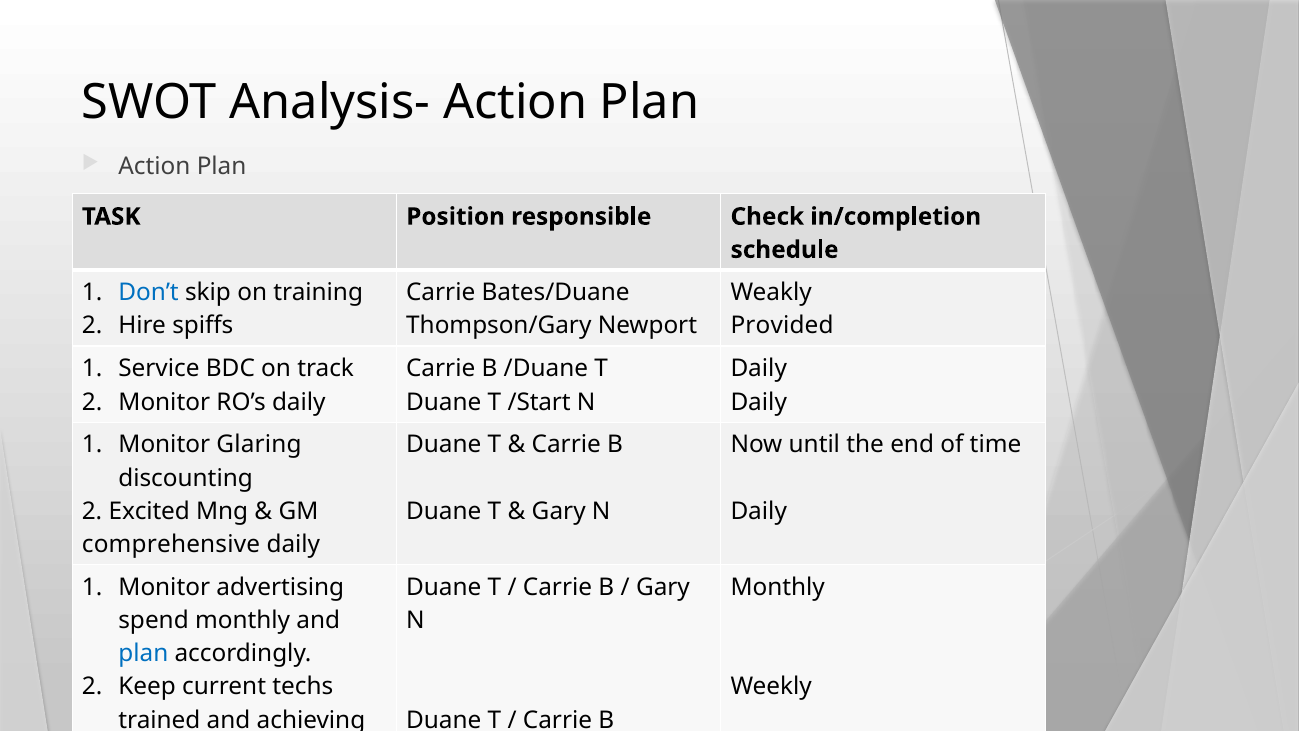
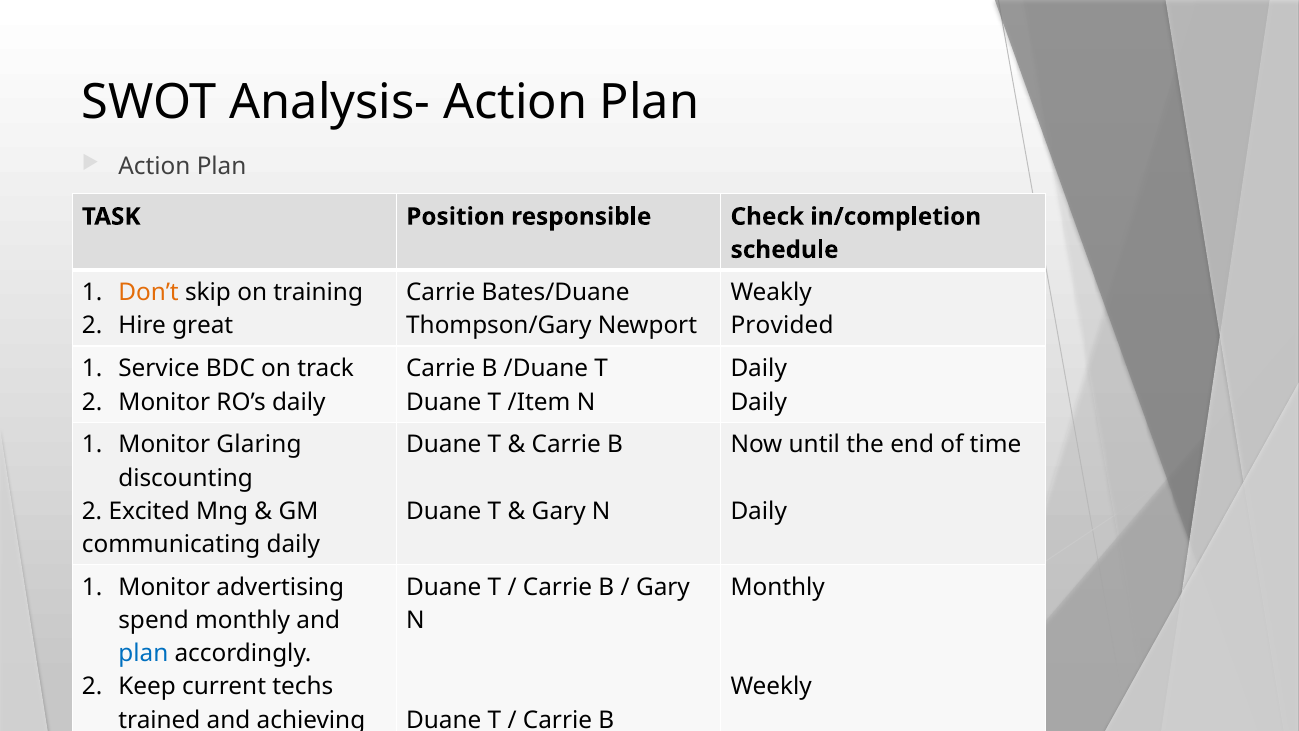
Don’t colour: blue -> orange
spiffs: spiffs -> great
/Start: /Start -> /Item
comprehensive: comprehensive -> communicating
